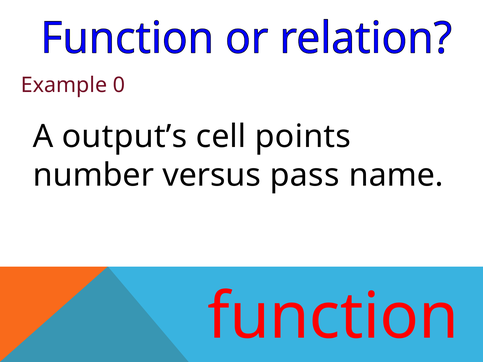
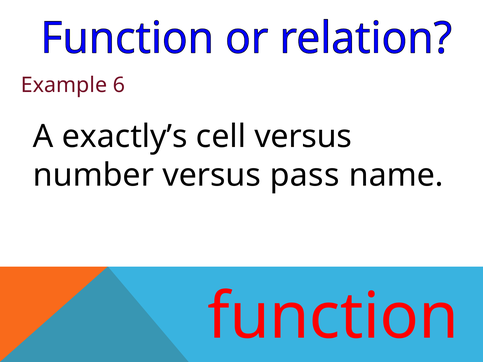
0: 0 -> 6
output’s: output’s -> exactly’s
cell points: points -> versus
